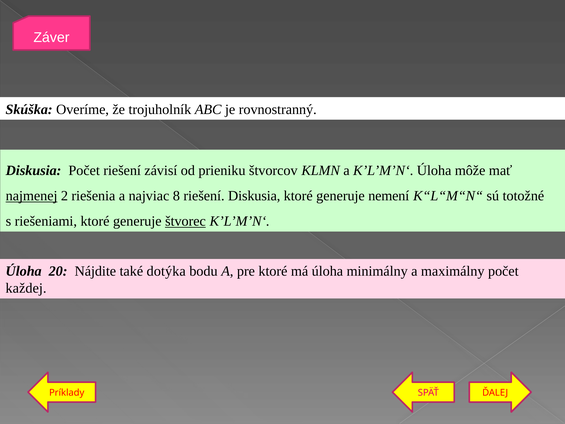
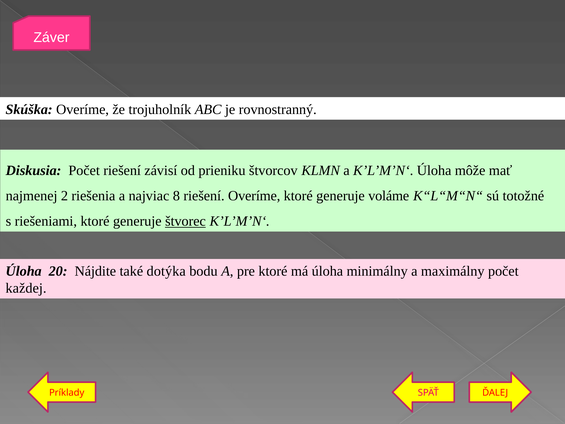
najmenej underline: present -> none
riešení Diskusia: Diskusia -> Overíme
nemení: nemení -> voláme
